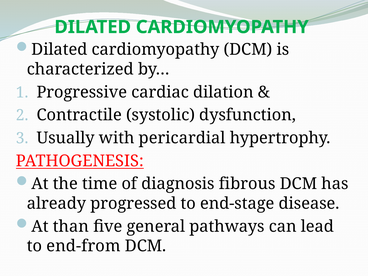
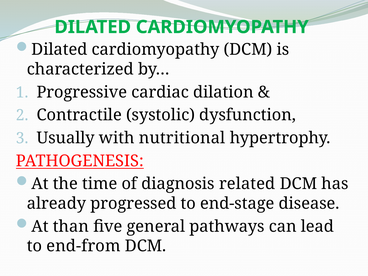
pericardial: pericardial -> nutritional
fibrous: fibrous -> related
